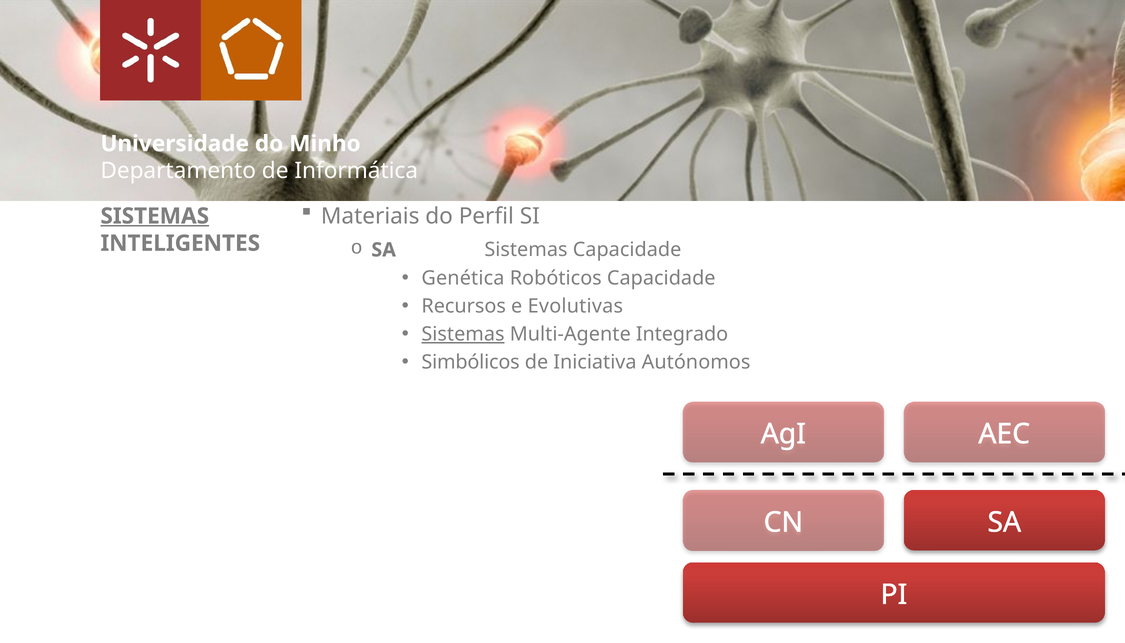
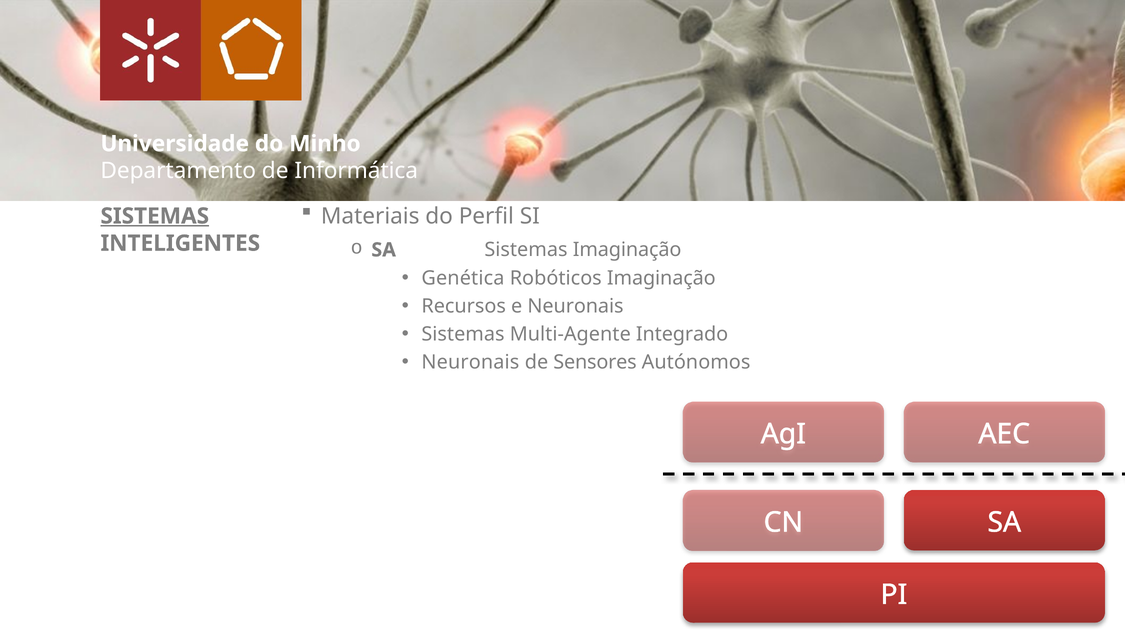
Sistemas Capacidade: Capacidade -> Imaginação
Robóticos Capacidade: Capacidade -> Imaginação
e Evolutivas: Evolutivas -> Neuronais
Sistemas at (463, 334) underline: present -> none
Simbólicos at (471, 362): Simbólicos -> Neuronais
Iniciativa: Iniciativa -> Sensores
